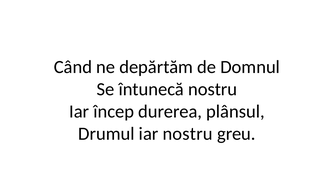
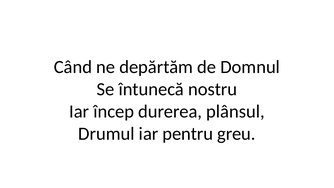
iar nostru: nostru -> pentru
